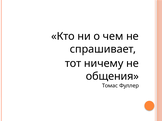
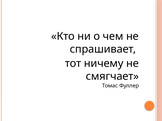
общения: общения -> смягчает
